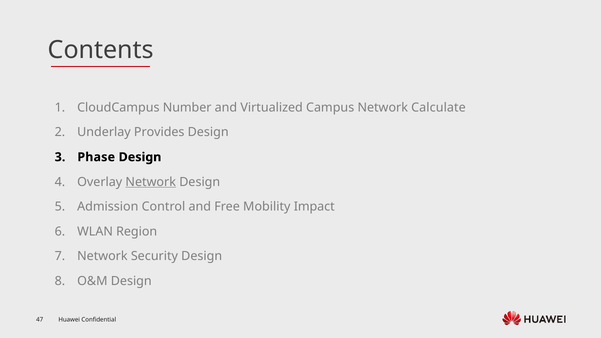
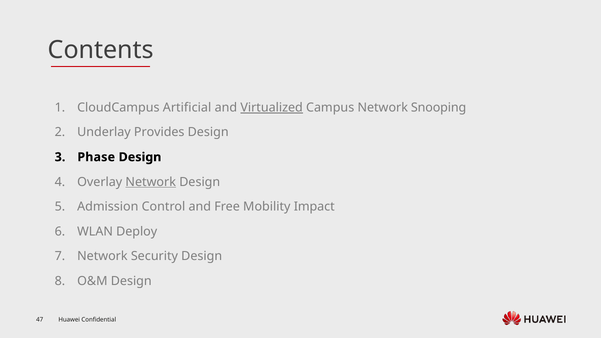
Number: Number -> Artificial
Virtualized underline: none -> present
Calculate: Calculate -> Snooping
Region: Region -> Deploy
